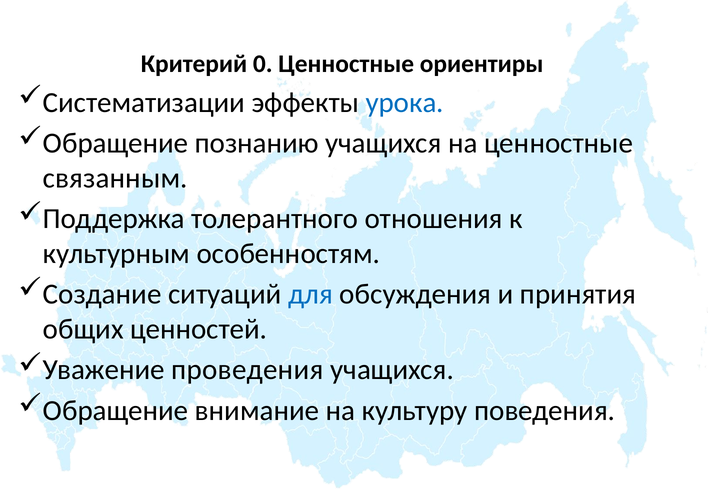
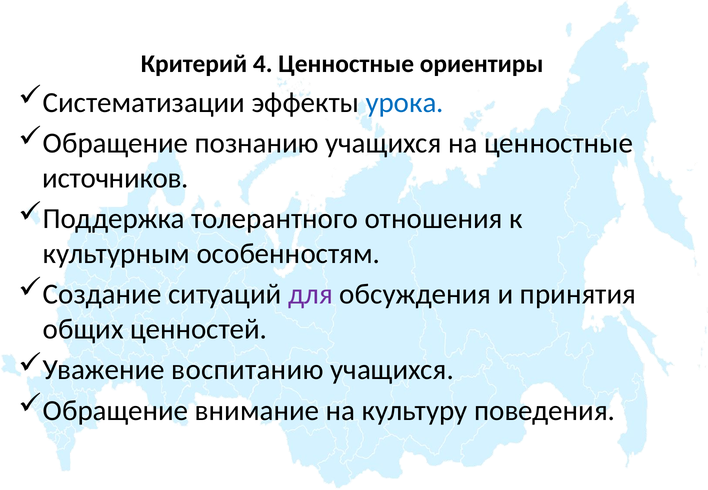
0: 0 -> 4
связанным: связанным -> источников
для colour: blue -> purple
проведения: проведения -> воспитанию
